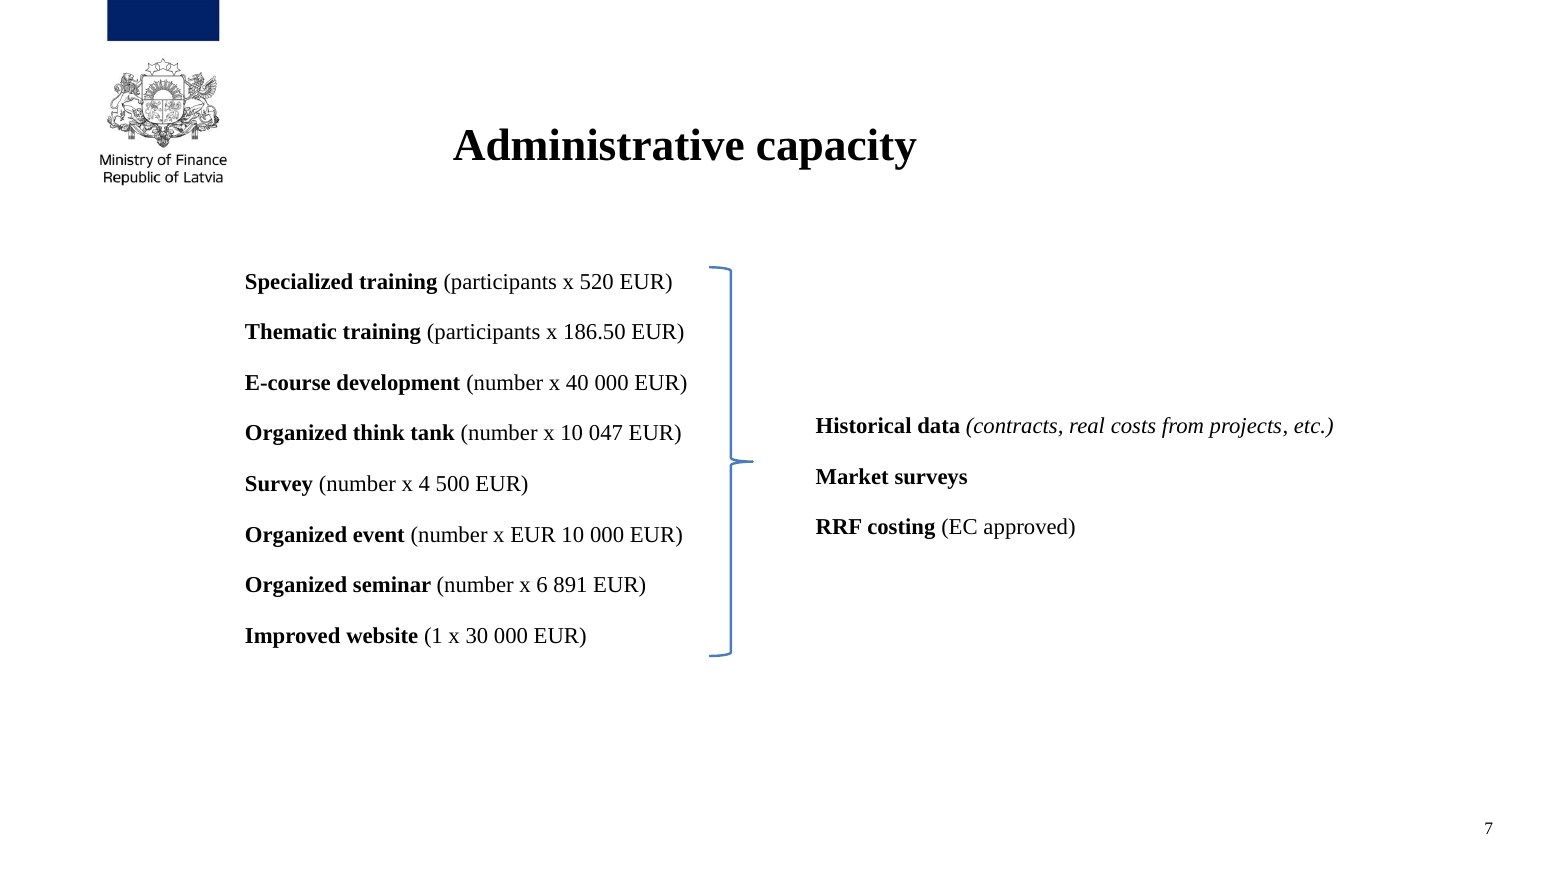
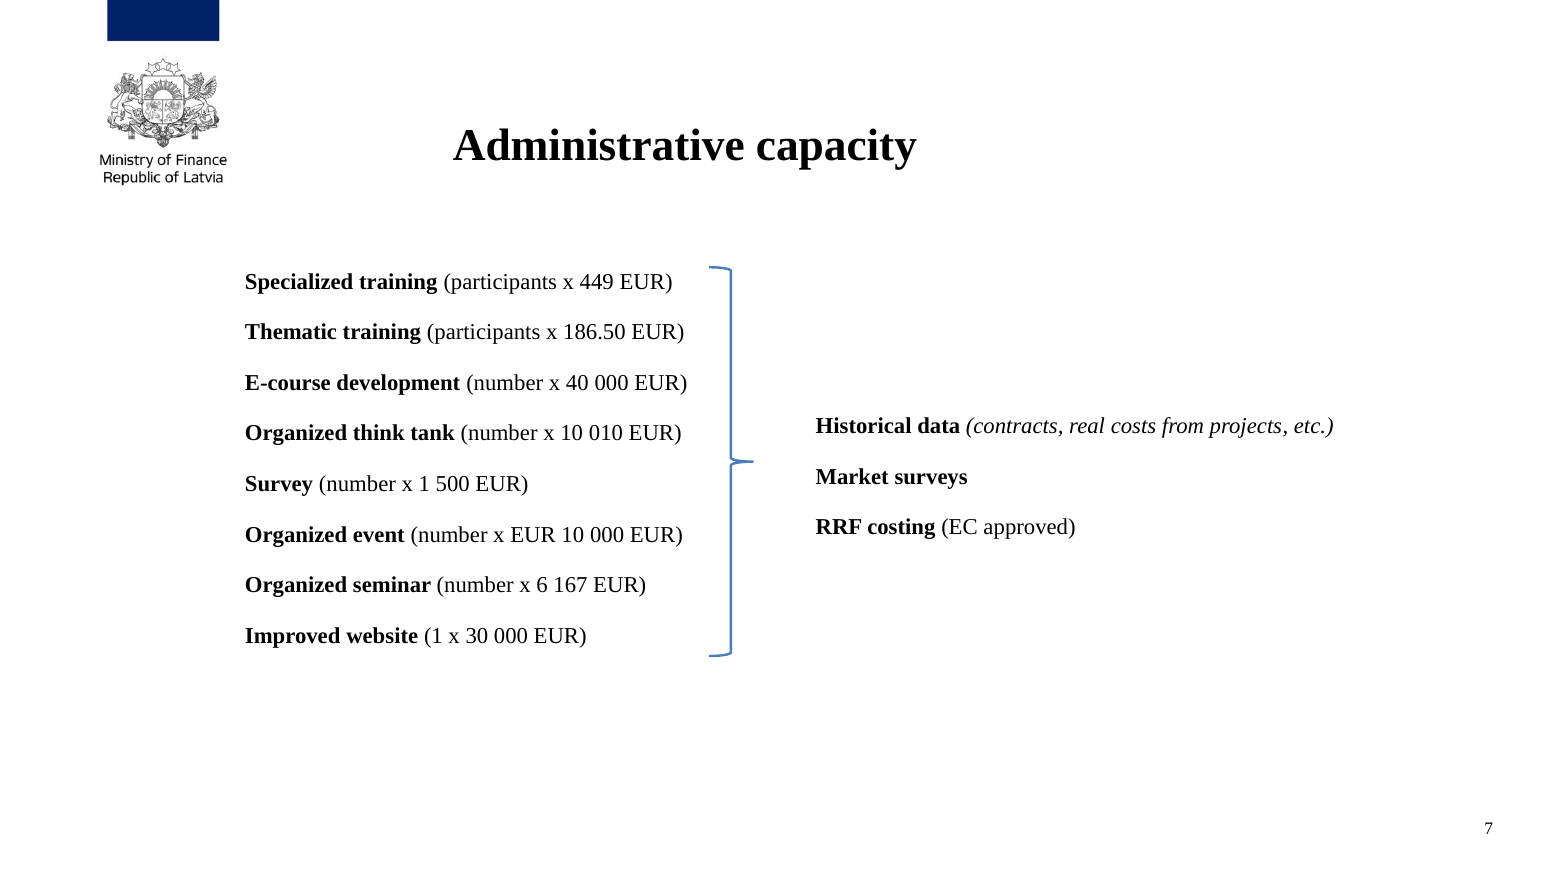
520: 520 -> 449
047: 047 -> 010
x 4: 4 -> 1
891: 891 -> 167
